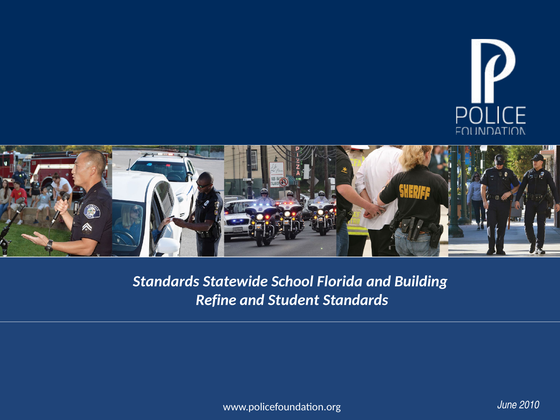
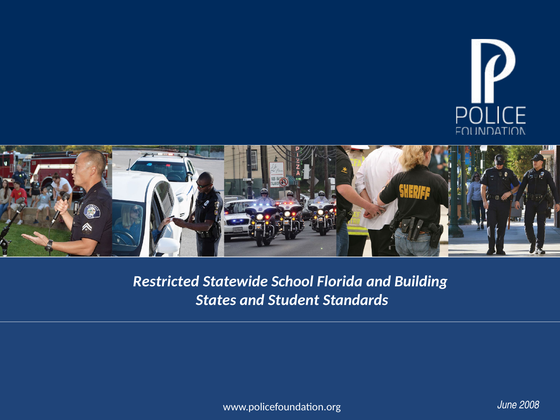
Standards at (166, 281): Standards -> Restricted
Refine: Refine -> States
2010: 2010 -> 2008
